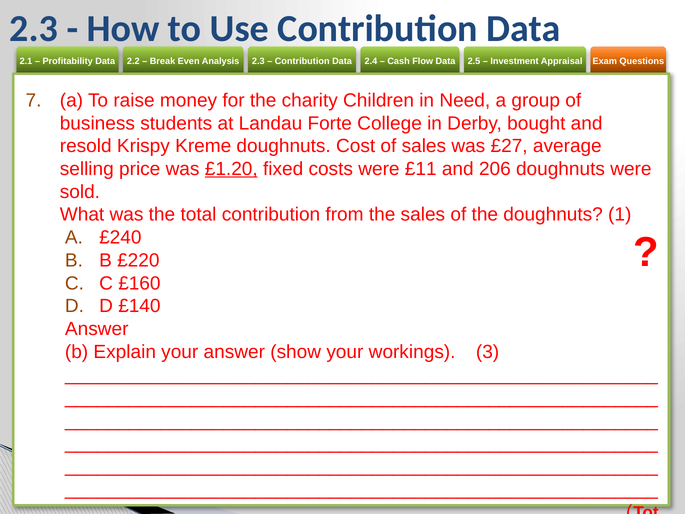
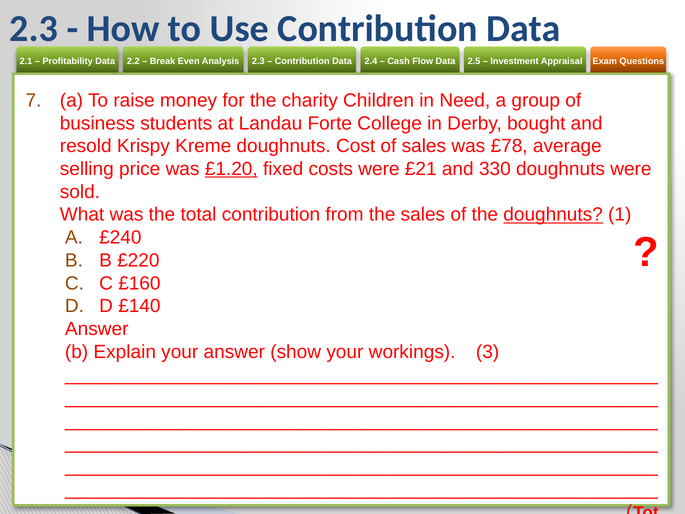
£27: £27 -> £78
£11: £11 -> £21
206: 206 -> 330
doughnuts at (553, 215) underline: none -> present
